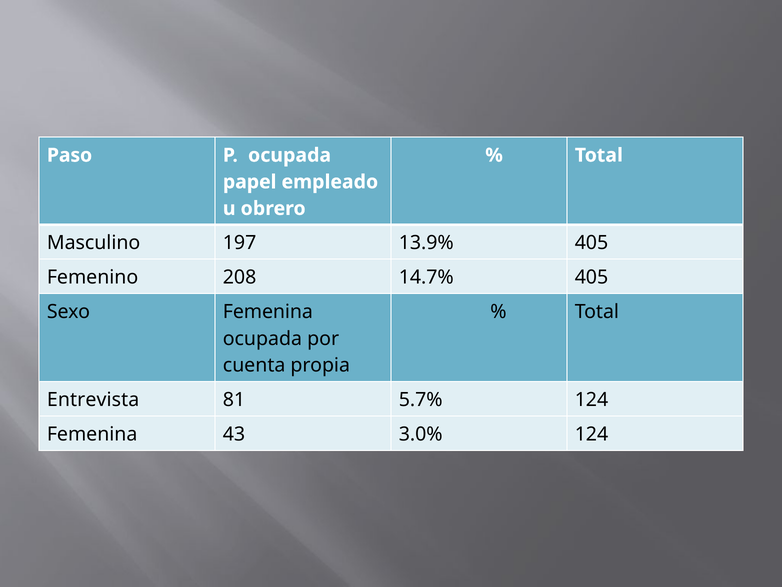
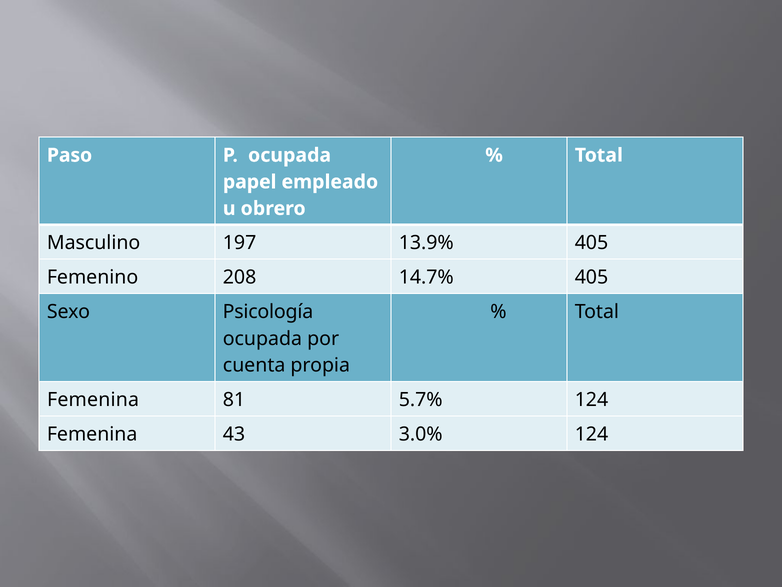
Sexo Femenina: Femenina -> Psicología
Entrevista at (93, 399): Entrevista -> Femenina
